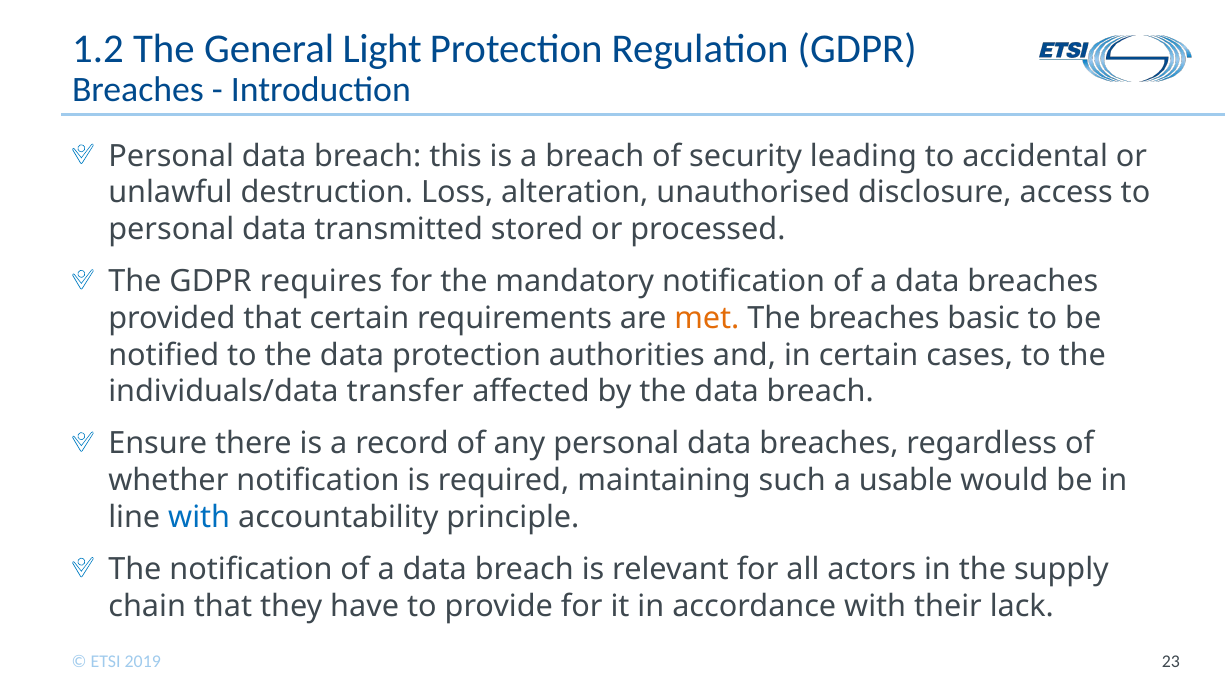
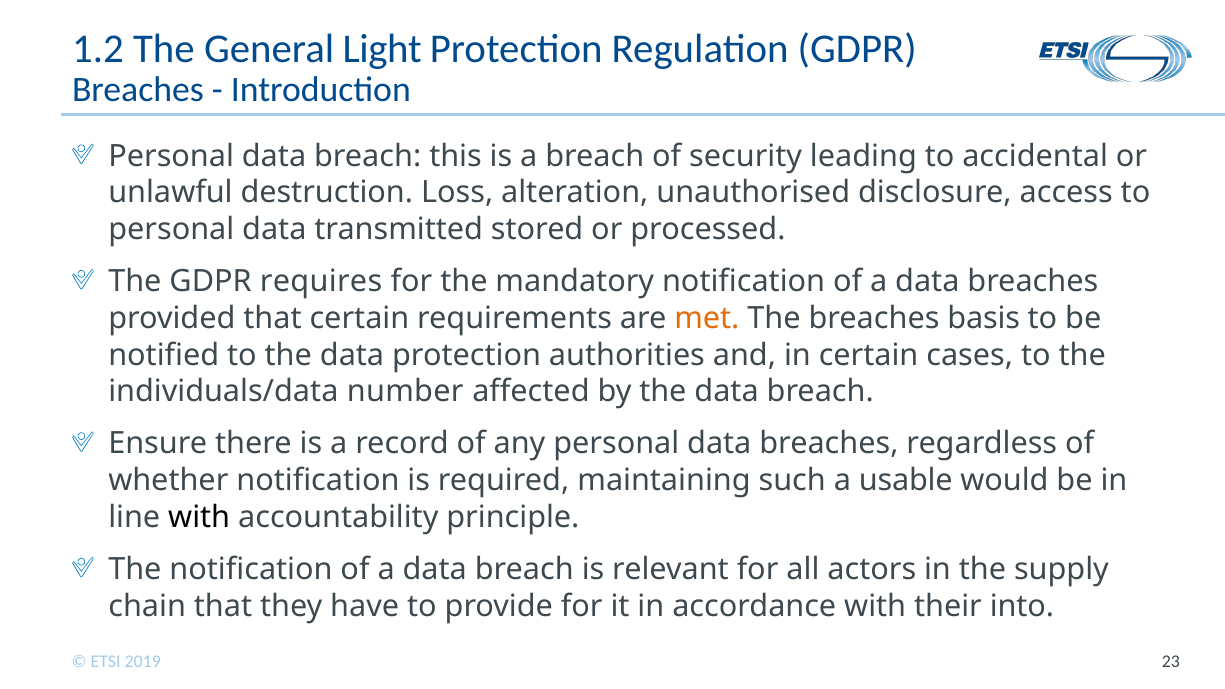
basic: basic -> basis
transfer: transfer -> number
with at (199, 517) colour: blue -> black
lack: lack -> into
